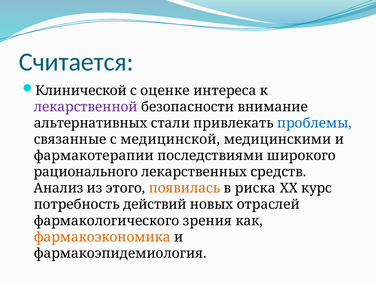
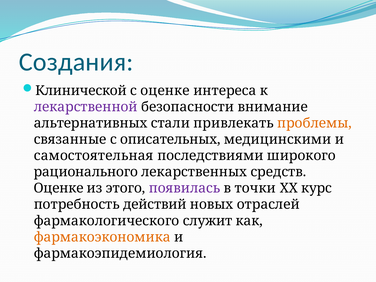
Считается: Считается -> Создания
проблемы colour: blue -> orange
медицинской: медицинской -> описательных
фармакотерапии: фармакотерапии -> самостоятельная
Анализ at (59, 188): Анализ -> Оценке
появилась colour: orange -> purple
риска: риска -> точки
зрения: зрения -> служит
